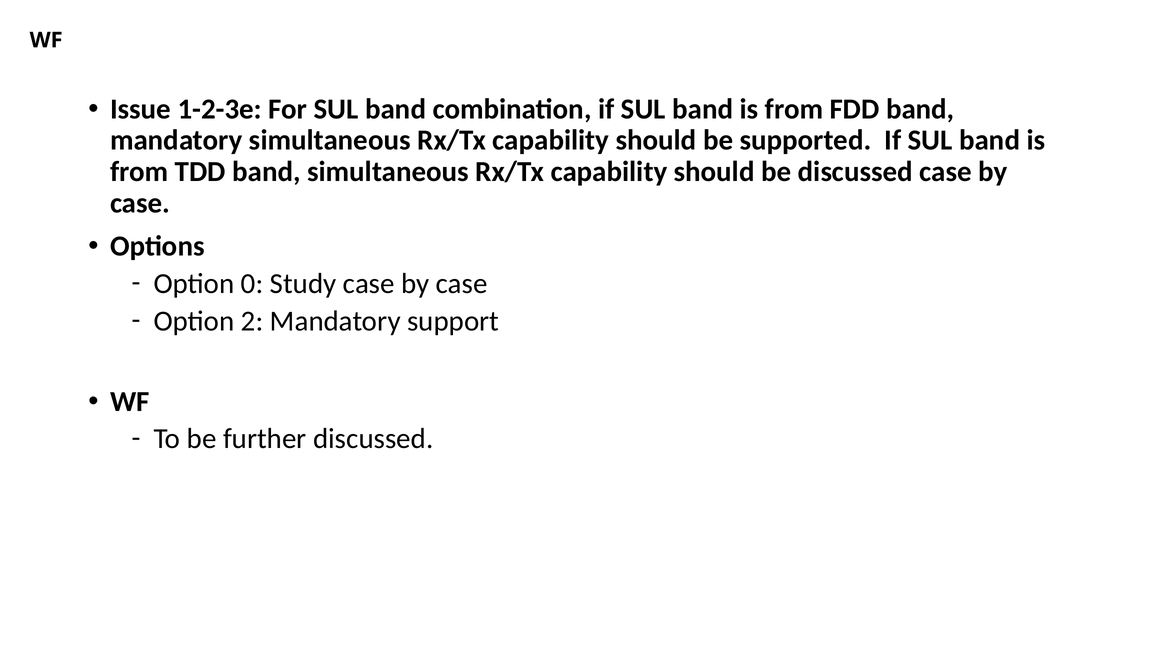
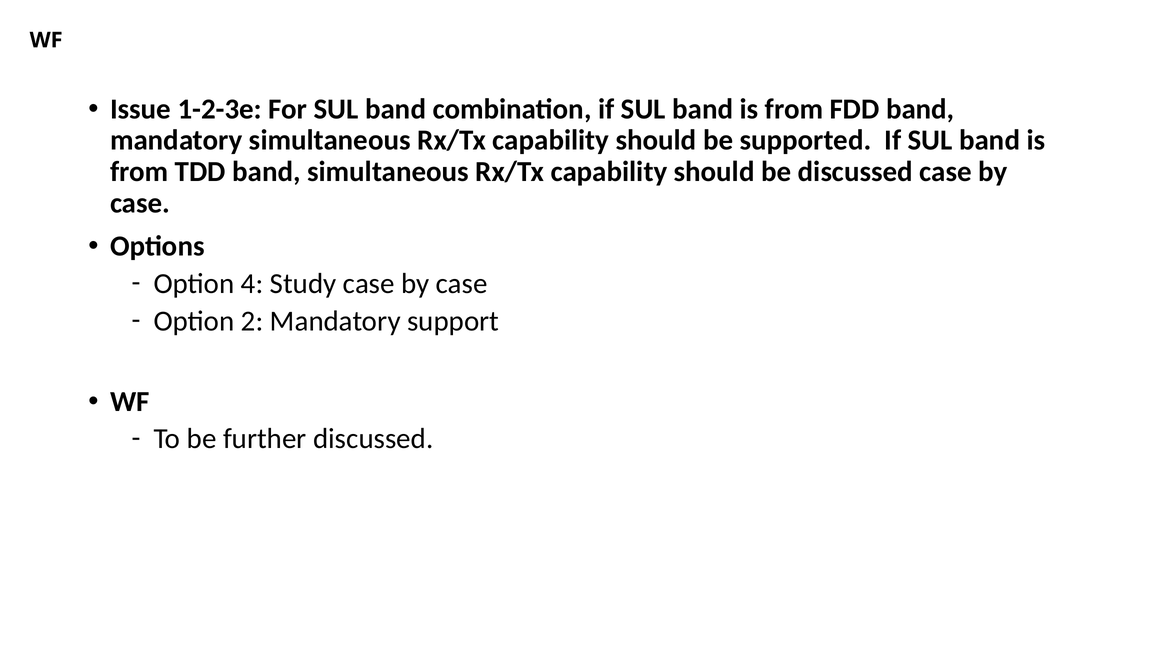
0: 0 -> 4
